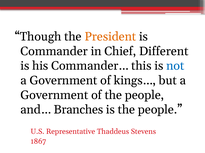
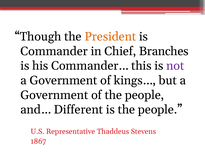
Different: Different -> Branches
not colour: blue -> purple
Branches: Branches -> Different
